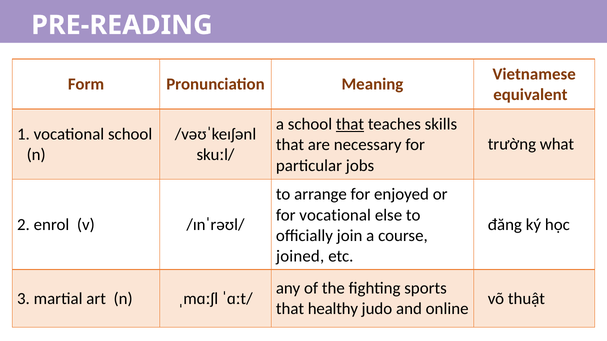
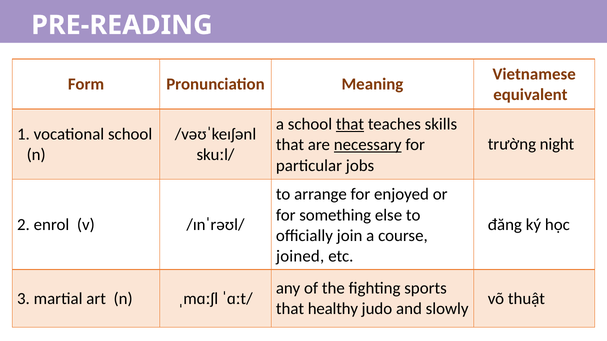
what: what -> night
necessary underline: none -> present
for vocational: vocational -> something
online: online -> slowly
